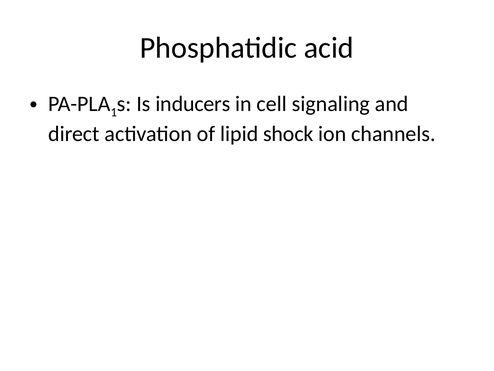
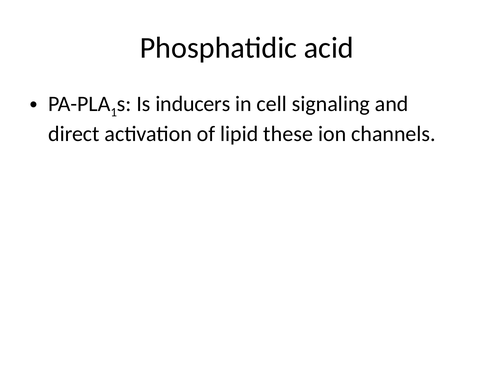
shock: shock -> these
